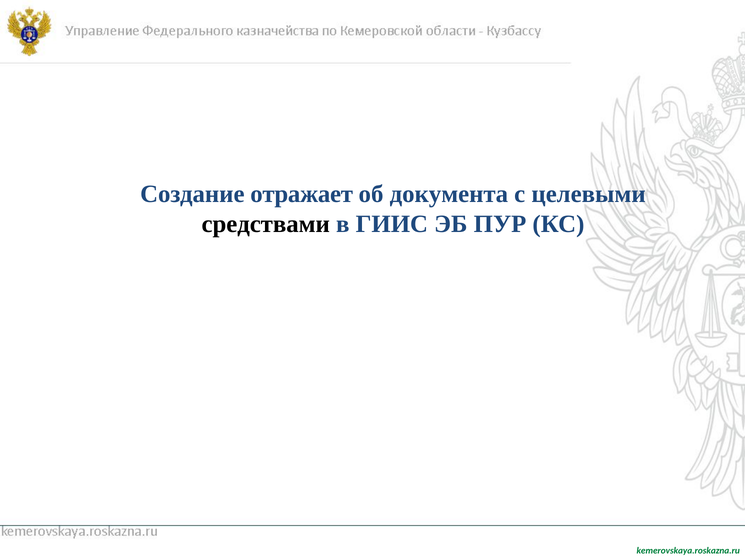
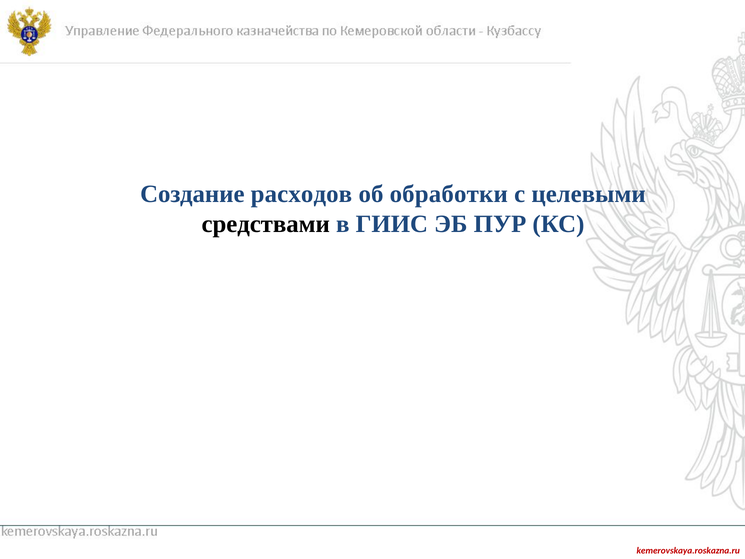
отражает: отражает -> расходов
документа: документа -> обработки
kemerovskaya.roskazna.ru colour: green -> red
